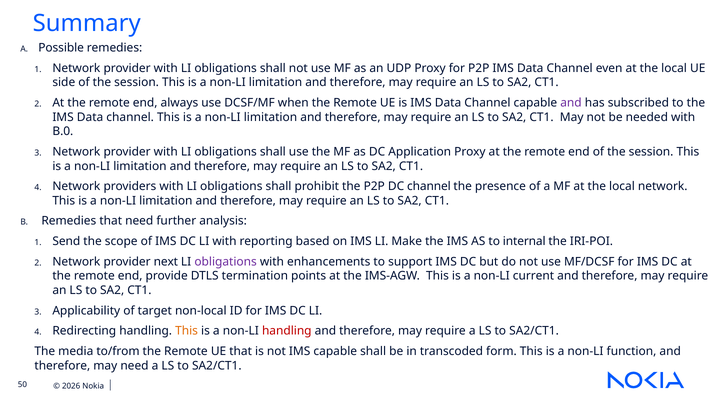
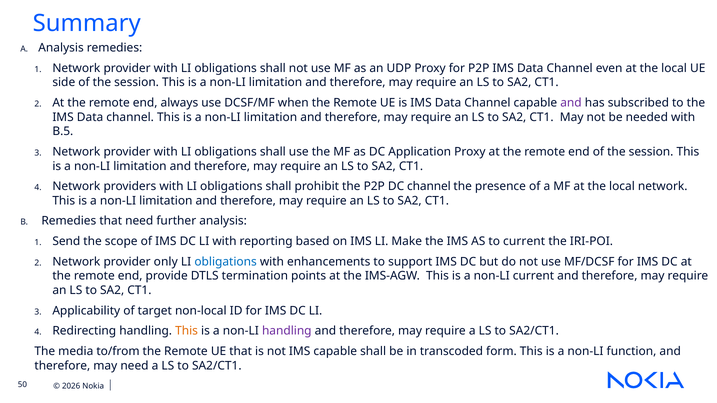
A Possible: Possible -> Analysis
B.0: B.0 -> B.5
to internal: internal -> current
next: next -> only
obligations at (226, 262) colour: purple -> blue
handling at (287, 331) colour: red -> purple
